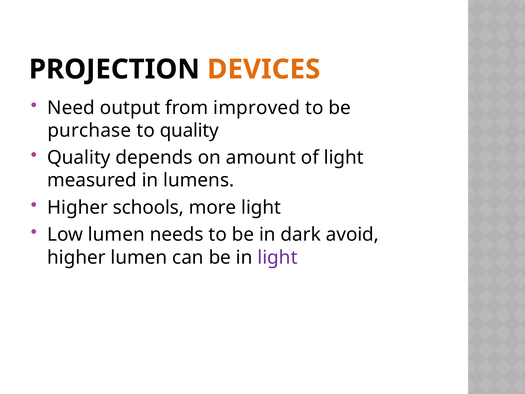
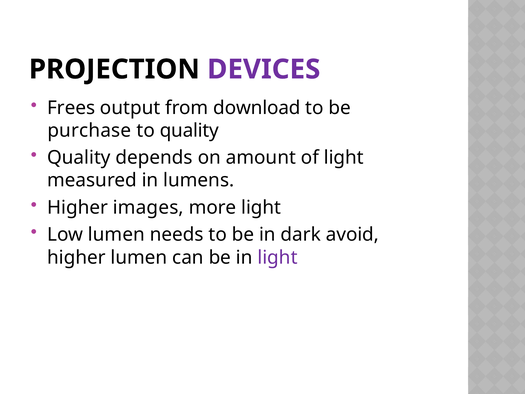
DEVICES colour: orange -> purple
Need: Need -> Frees
improved: improved -> download
schools: schools -> images
